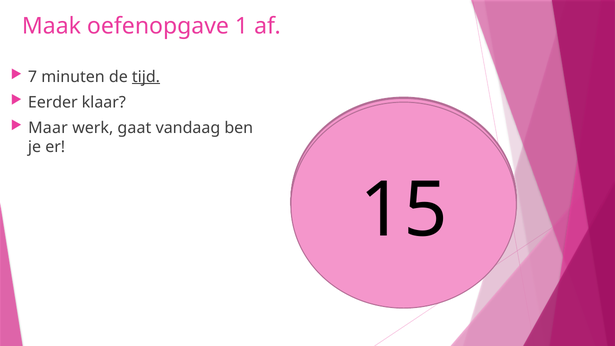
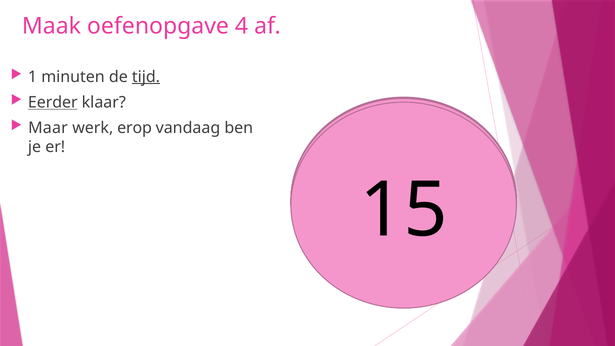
1: 1 -> 4
7: 7 -> 1
Eerder underline: none -> present
gaat: gaat -> erop
